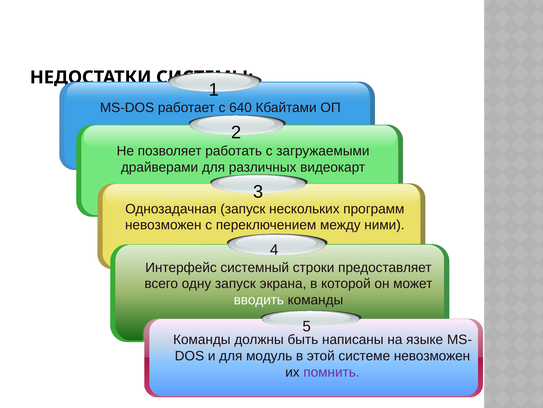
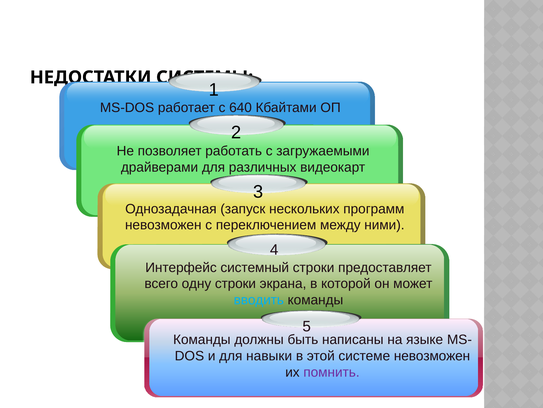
одну запуск: запуск -> строки
вводить colour: white -> light blue
модуль: модуль -> навыки
